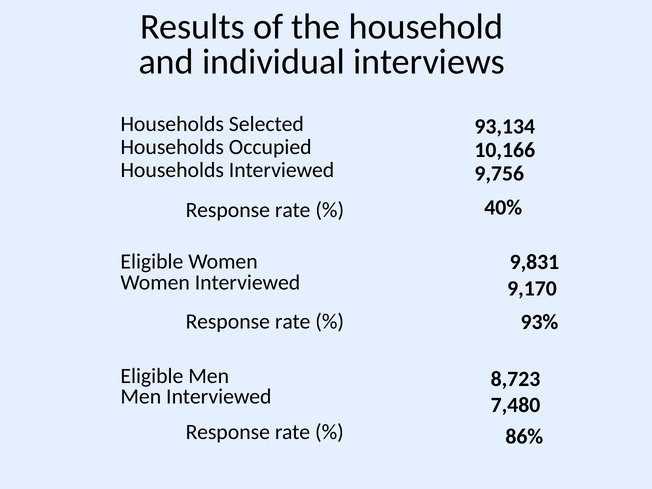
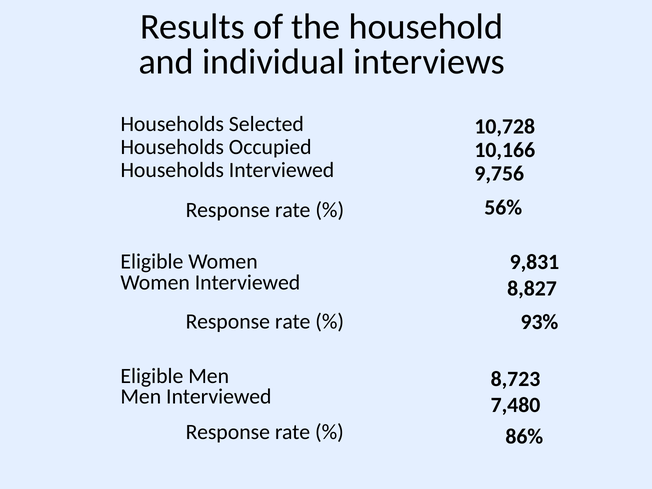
93,134: 93,134 -> 10,728
40%: 40% -> 56%
9,170: 9,170 -> 8,827
